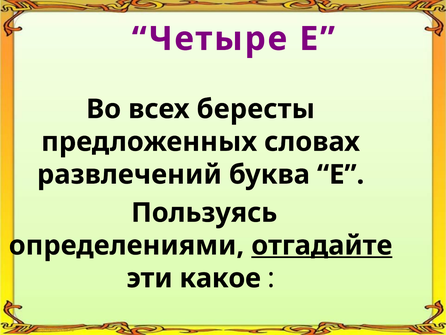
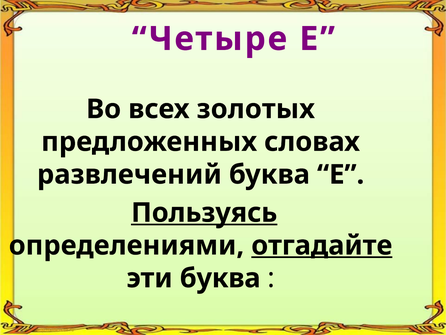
бересты: бересты -> золотых
Пользуясь underline: none -> present
эти какое: какое -> буква
